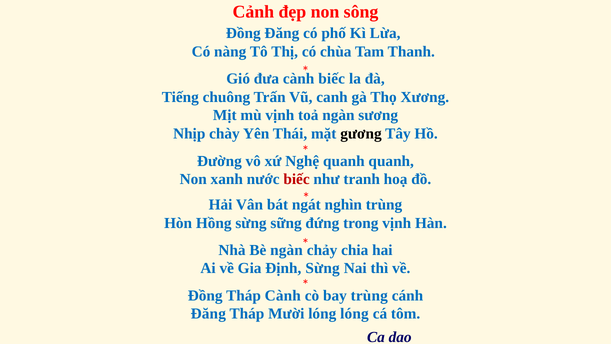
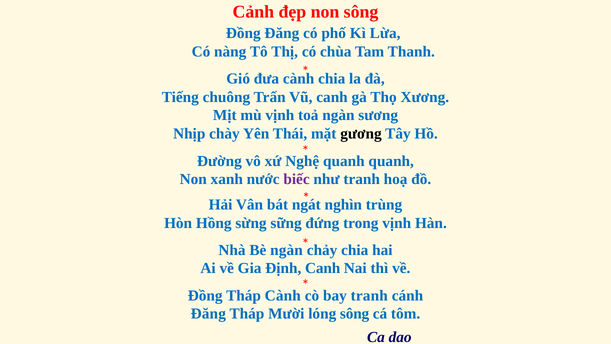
biếc at (332, 79): biếc -> chia
biếc at (297, 179) colour: red -> purple
Định Sừng: Sừng -> Canh
bay trùng: trùng -> tranh
lóng lóng: lóng -> sông
